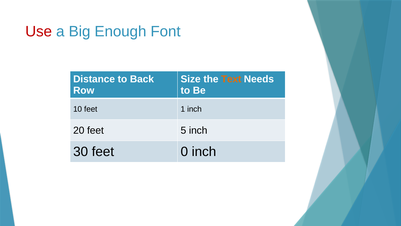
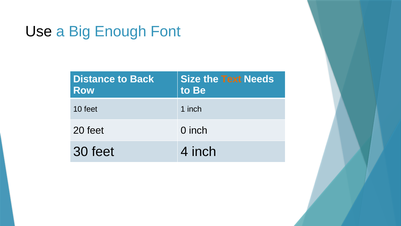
Use colour: red -> black
5: 5 -> 0
0: 0 -> 4
